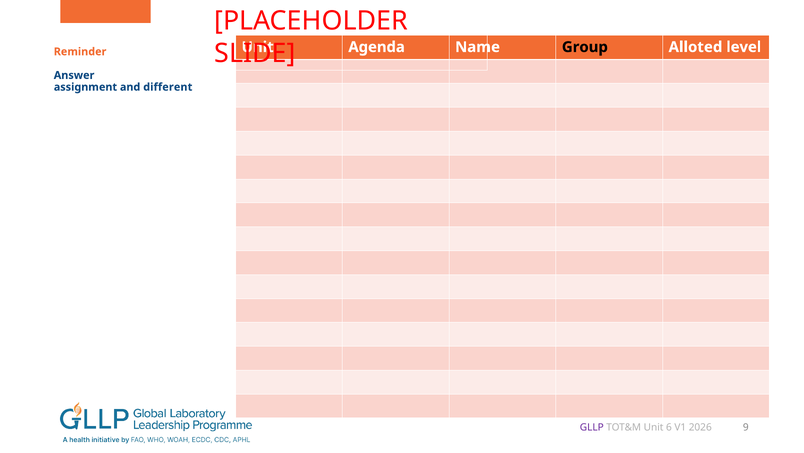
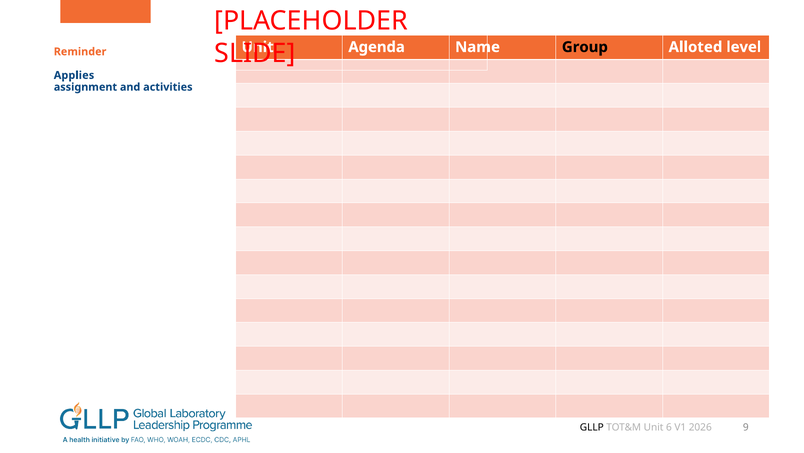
Answer: Answer -> Applies
different: different -> activities
GLLP colour: purple -> black
